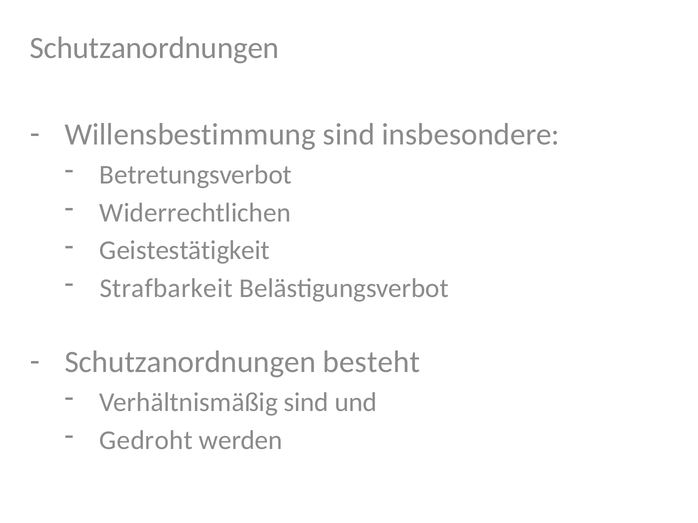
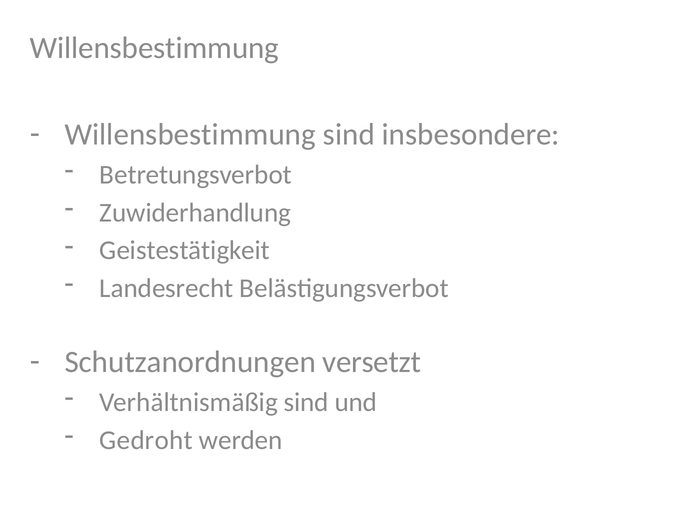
Schutzanordnungen at (154, 48): Schutzanordnungen -> Willensbestimmung
Widerrechtlichen: Widerrechtlichen -> Zuwiderhandlung
Strafbarkeit: Strafbarkeit -> Landesrecht
besteht: besteht -> versetzt
